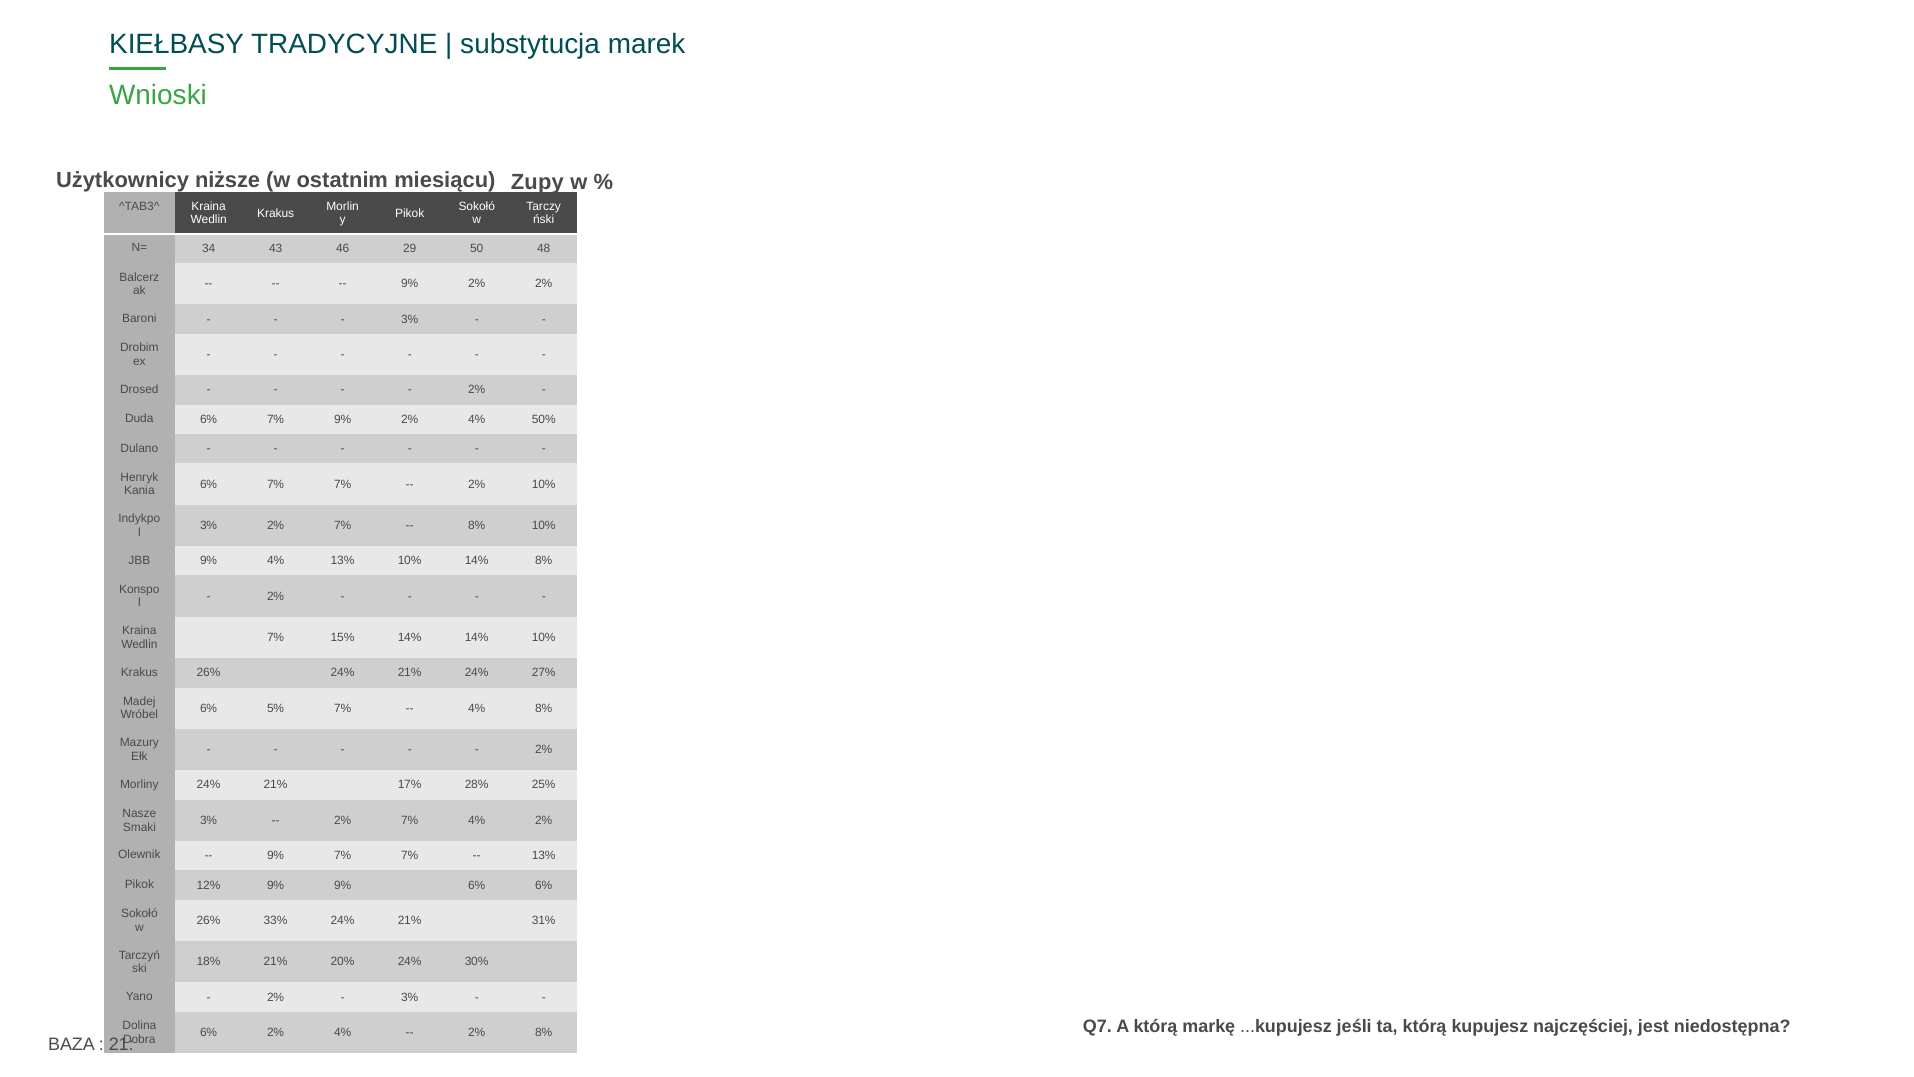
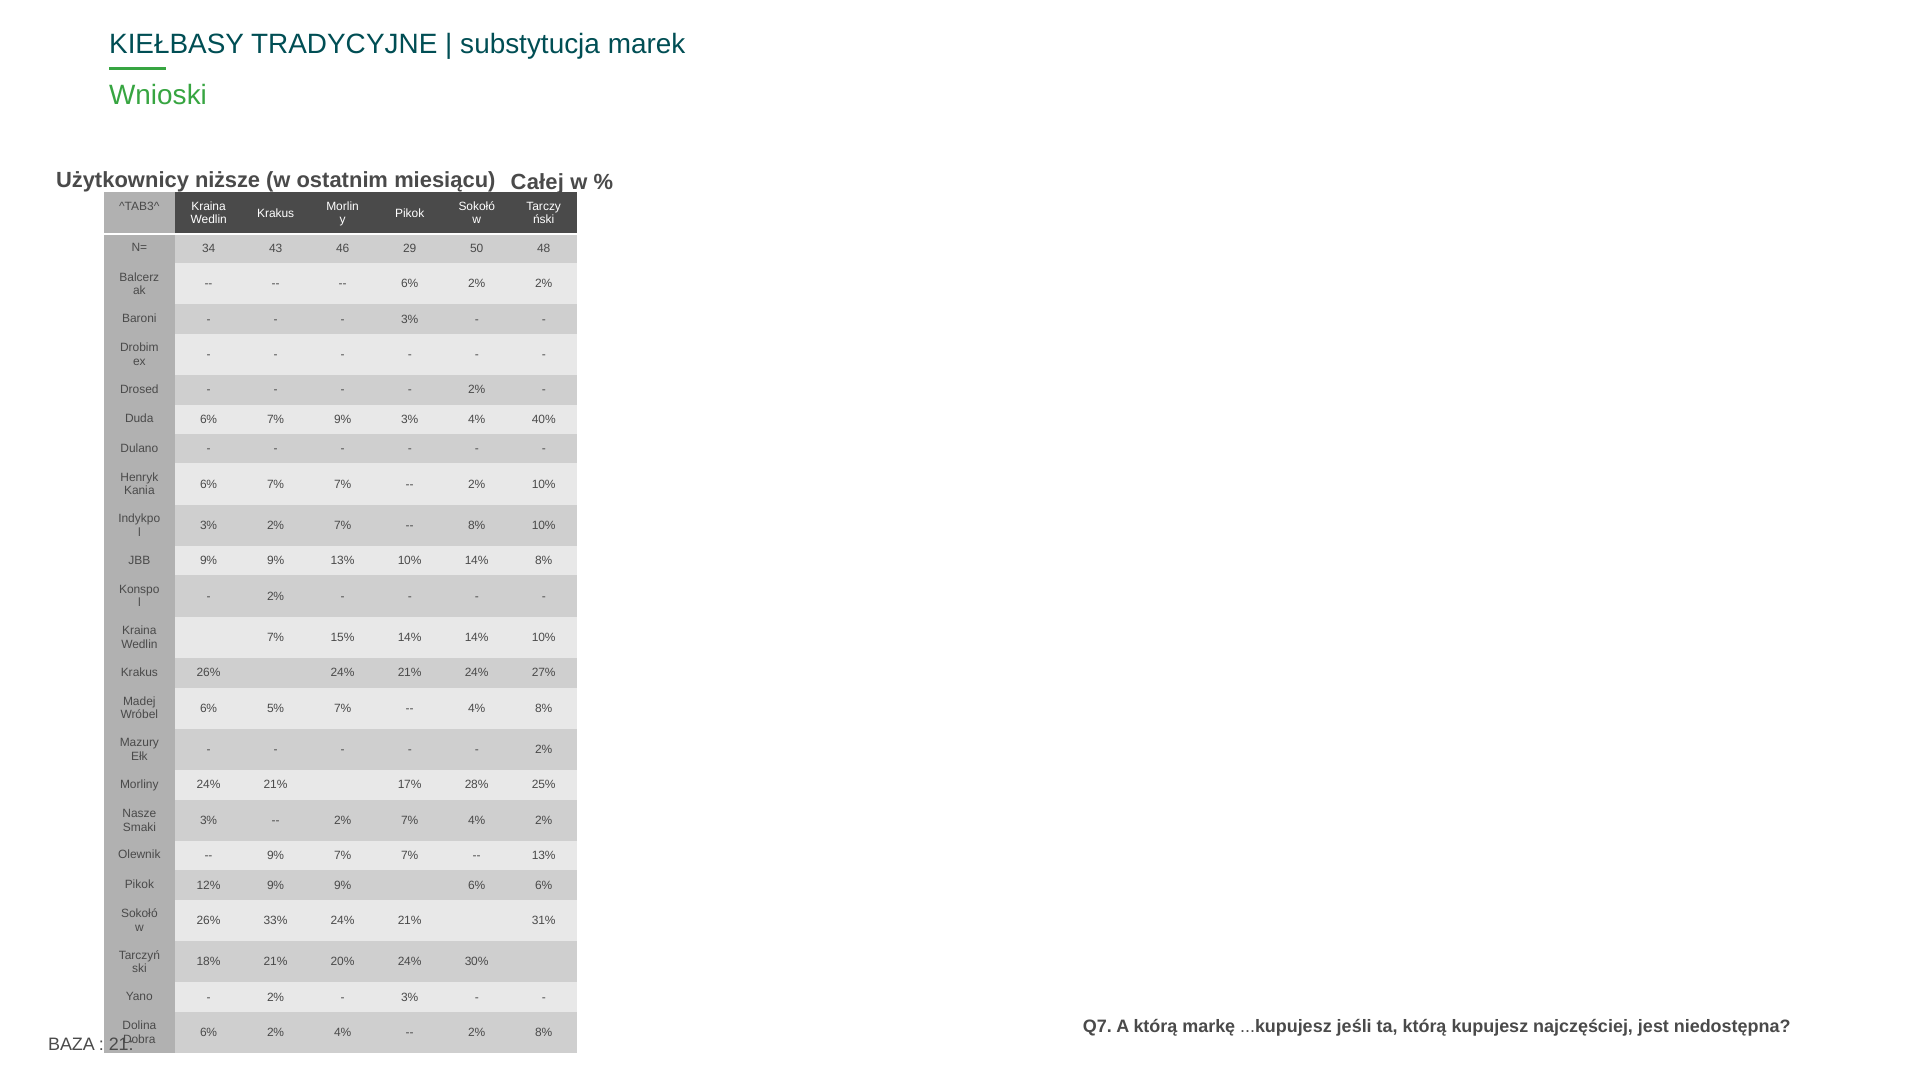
Zupy: Zupy -> Całej
9% at (410, 284): 9% -> 6%
7% 9% 2%: 2% -> 3%
50%: 50% -> 40%
JBB 9% 4%: 4% -> 9%
